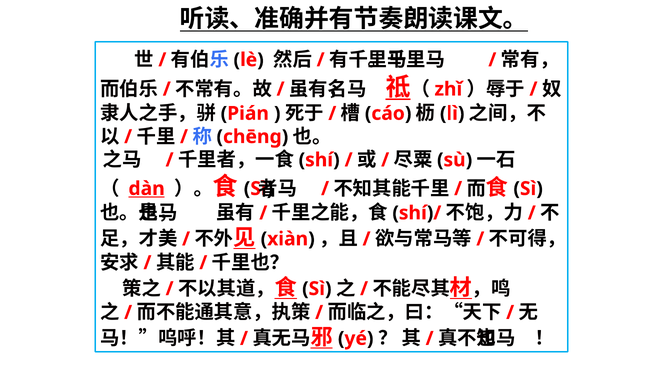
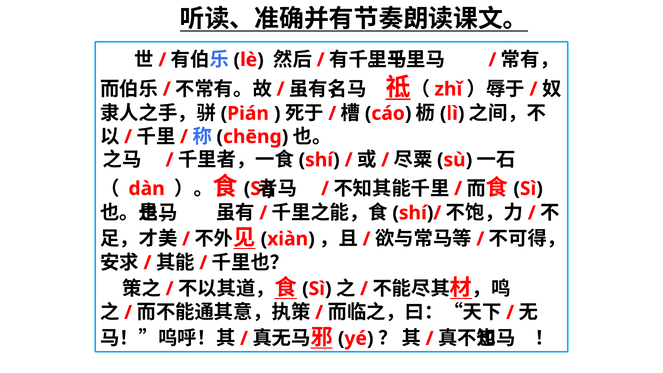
dàn underline: present -> none
